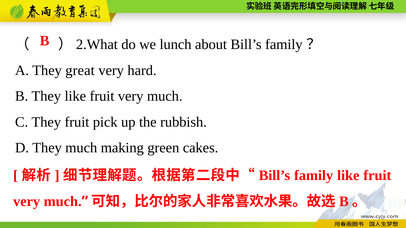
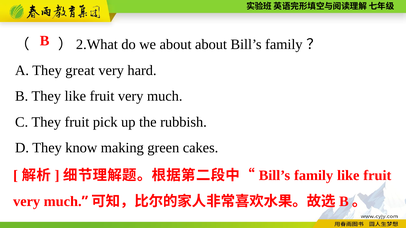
we lunch: lunch -> about
They much: much -> know
